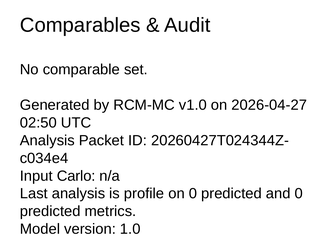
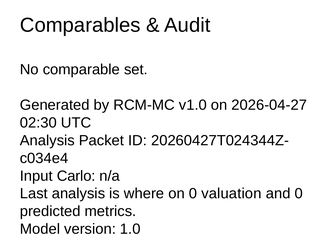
02:50: 02:50 -> 02:30
profile: profile -> where
on 0 predicted: predicted -> valuation
